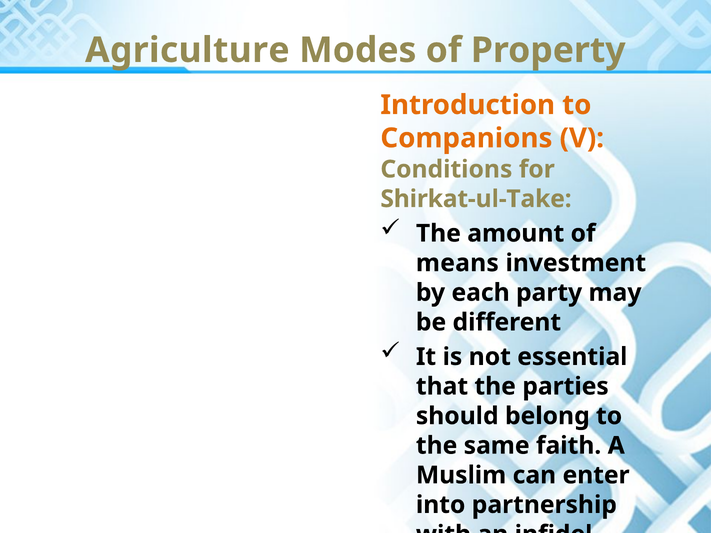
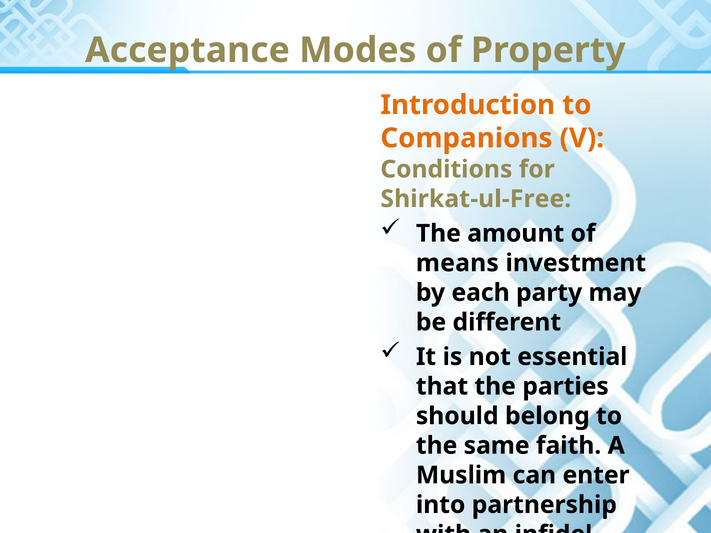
Agriculture: Agriculture -> Acceptance
Shirkat-ul-Take: Shirkat-ul-Take -> Shirkat-ul-Free
